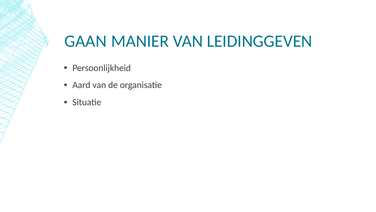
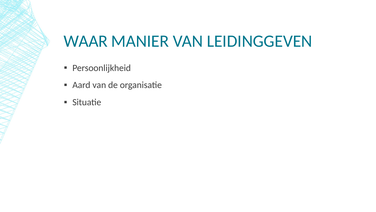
GAAN: GAAN -> WAAR
